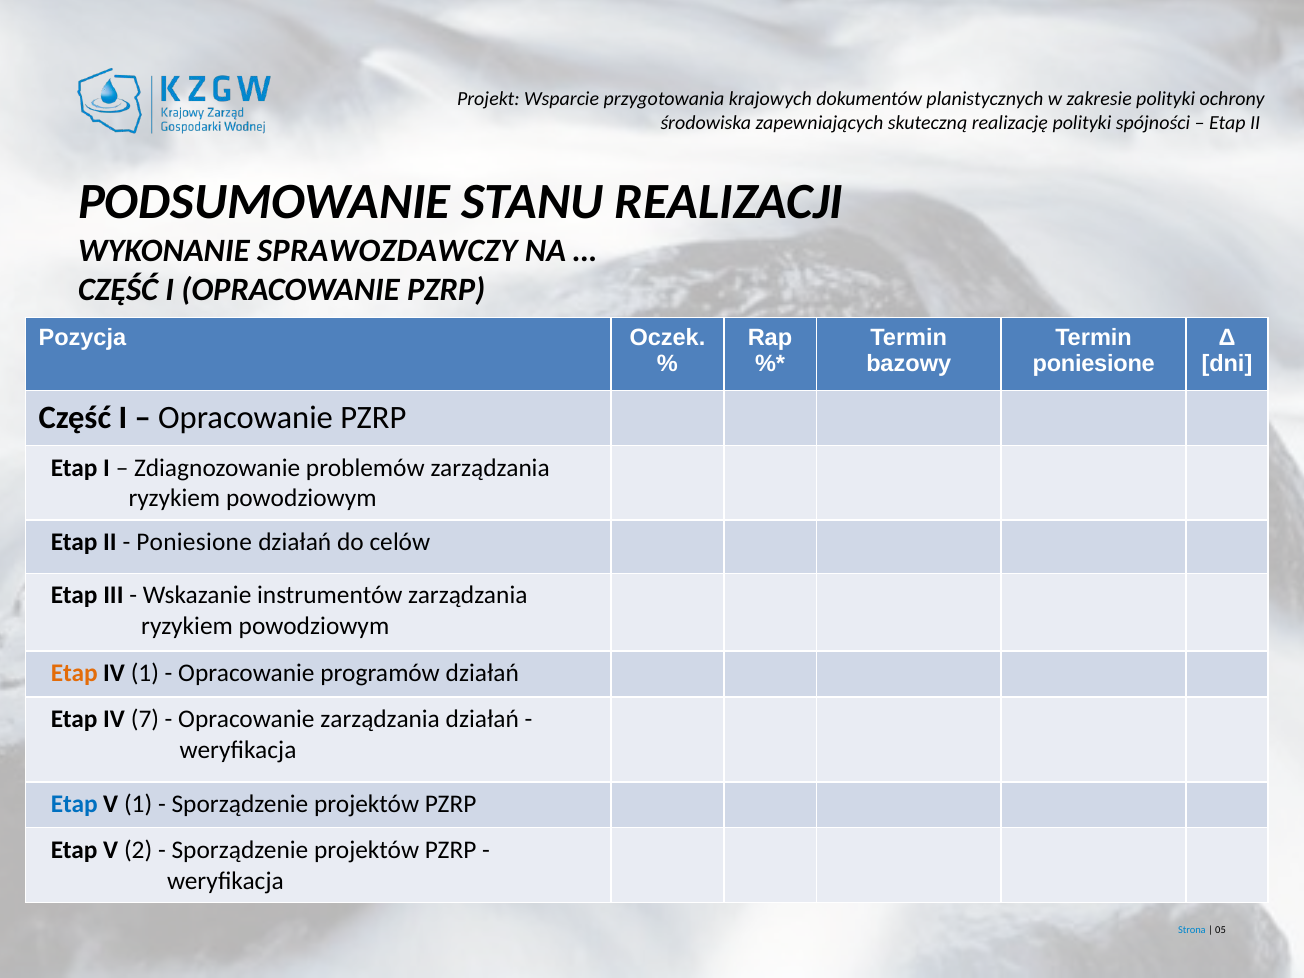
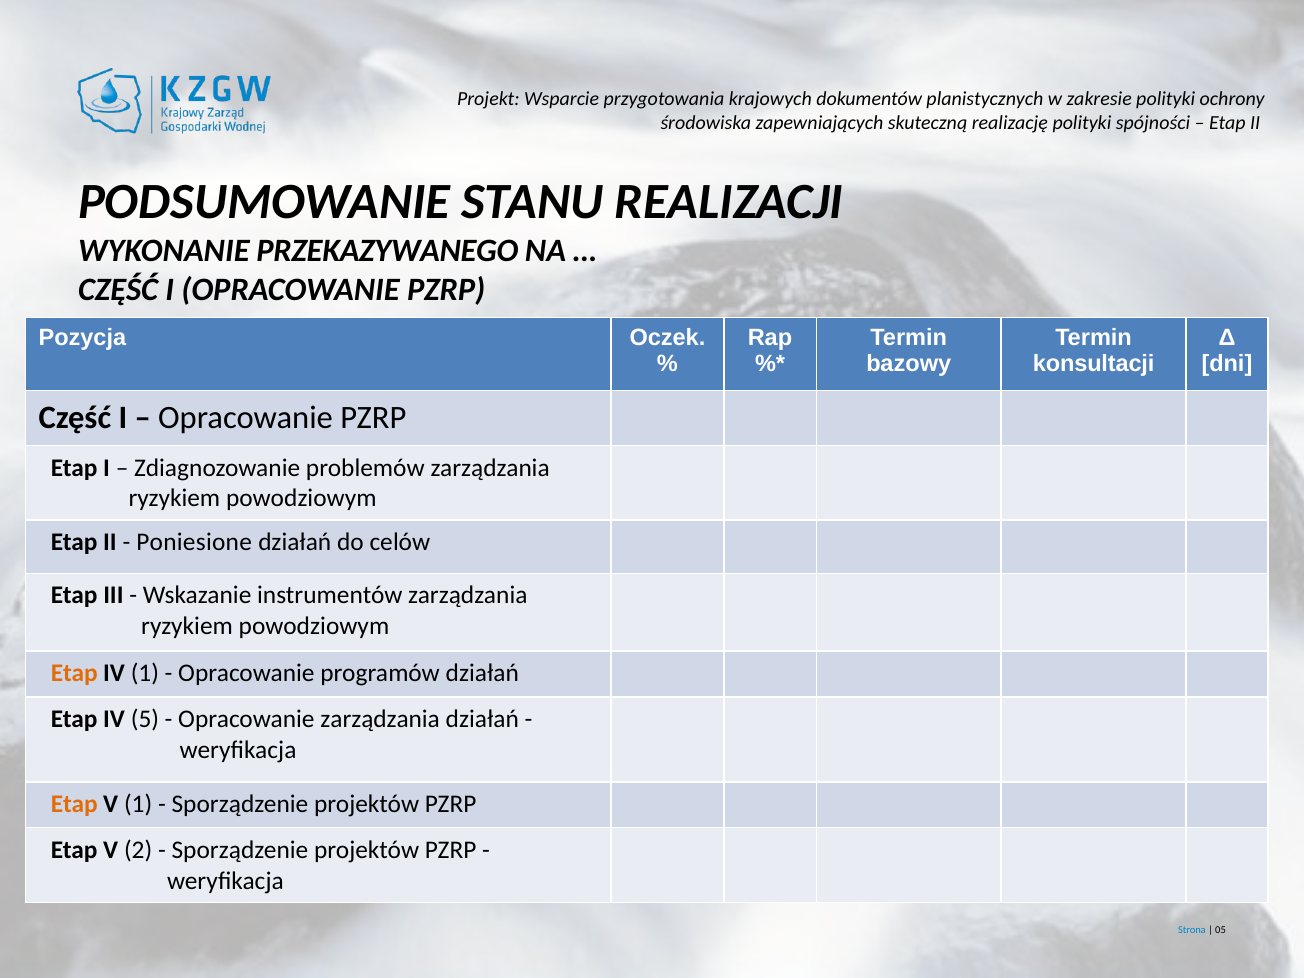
SPRAWOZDAWCZY: SPRAWOZDAWCZY -> PRZEKAZYWANEGO
poniesione at (1094, 364): poniesione -> konsultacji
7: 7 -> 5
Etap at (74, 804) colour: blue -> orange
